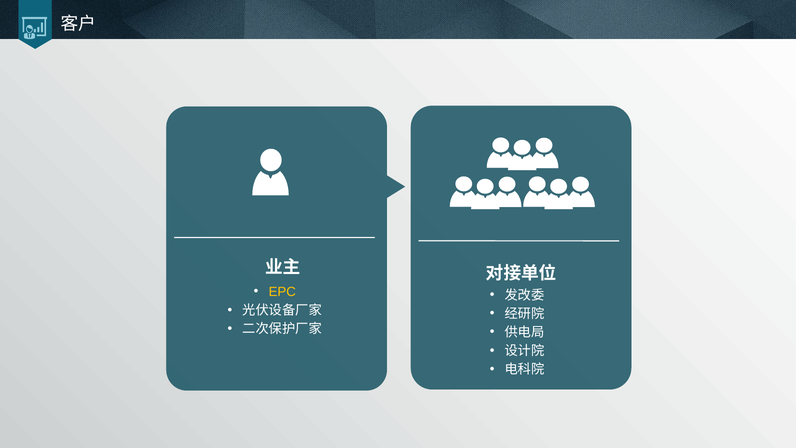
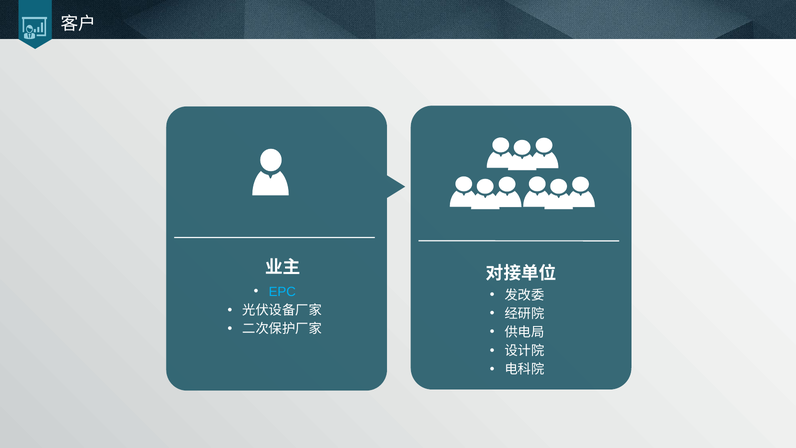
EPC colour: yellow -> light blue
